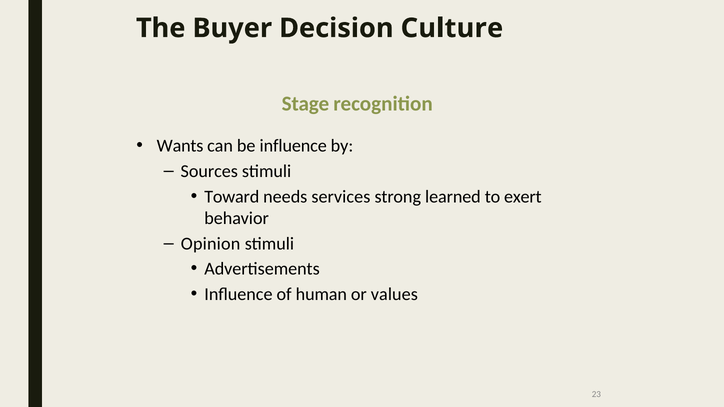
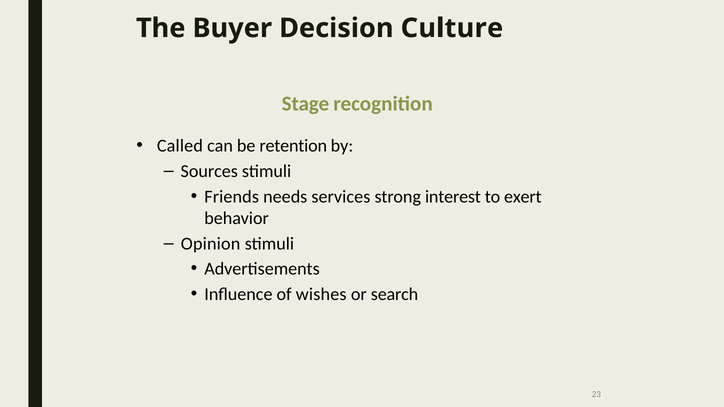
Wants: Wants -> Called
be influence: influence -> retention
Toward: Toward -> Friends
learned: learned -> interest
human: human -> wishes
values: values -> search
